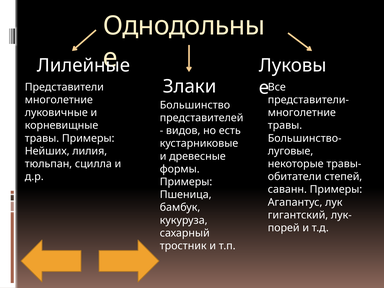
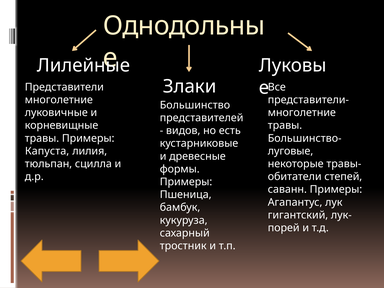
Нейших: Нейших -> Капуста
